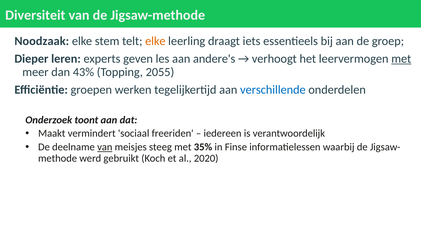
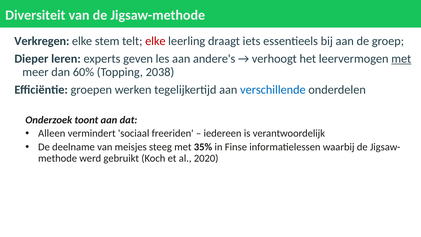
Noodzaak: Noodzaak -> Verkregen
elke at (155, 41) colour: orange -> red
43%: 43% -> 60%
2055: 2055 -> 2038
Maakt: Maakt -> Alleen
van at (105, 147) underline: present -> none
